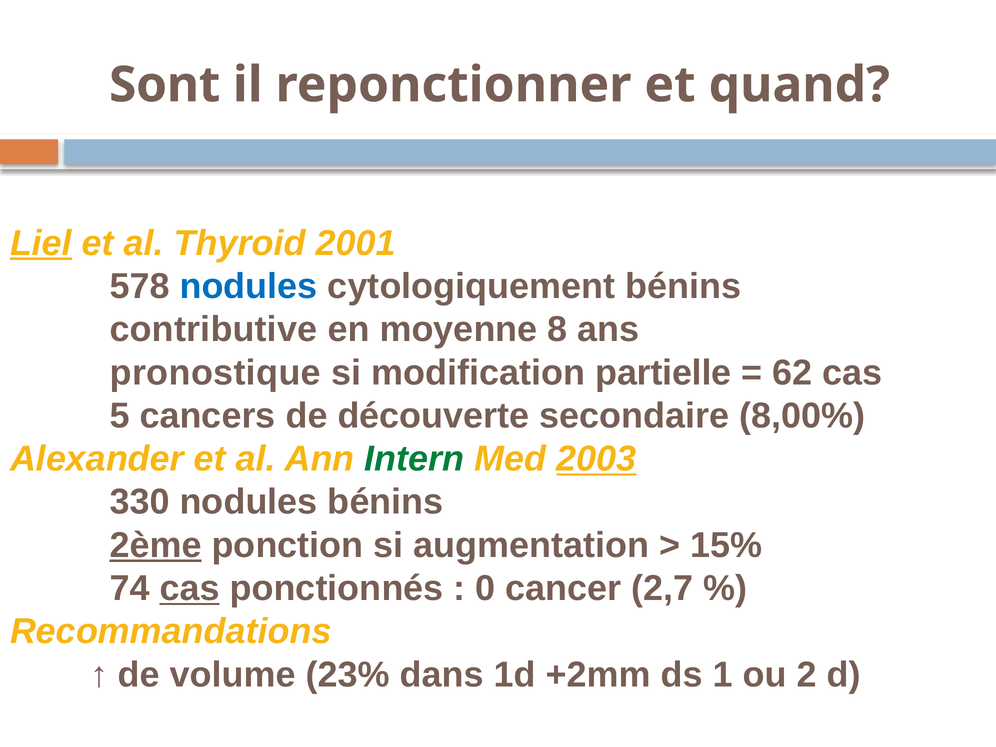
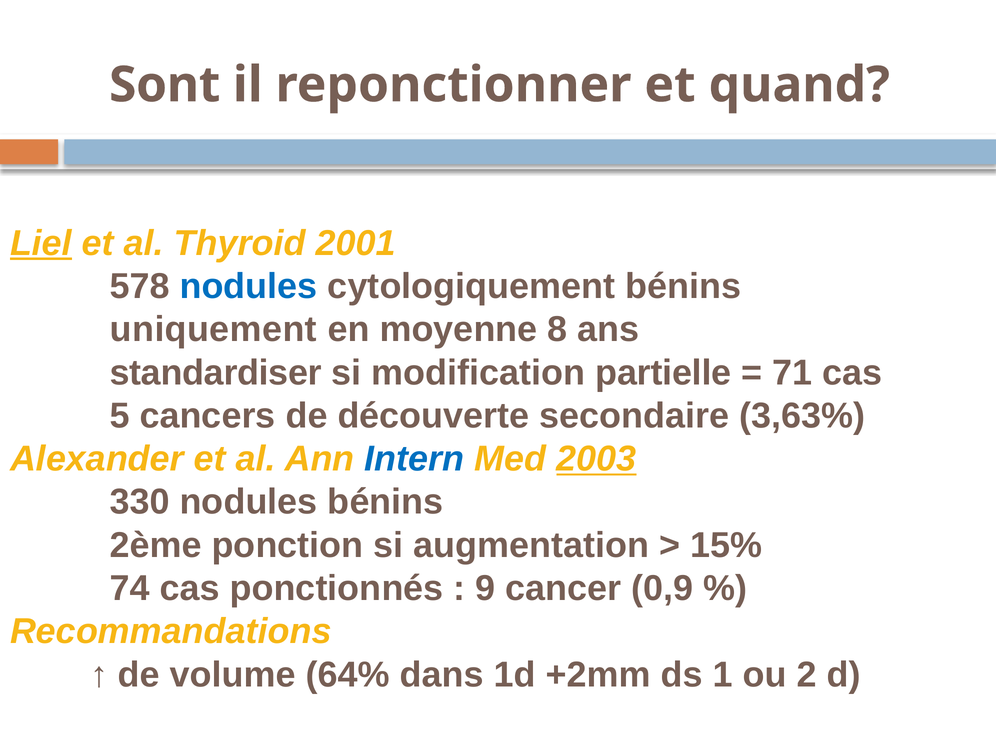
contributive: contributive -> uniquement
pronostique: pronostique -> standardiser
62: 62 -> 71
8,00%: 8,00% -> 3,63%
Intern colour: green -> blue
2ème underline: present -> none
cas at (190, 588) underline: present -> none
0: 0 -> 9
2,7: 2,7 -> 0,9
23%: 23% -> 64%
